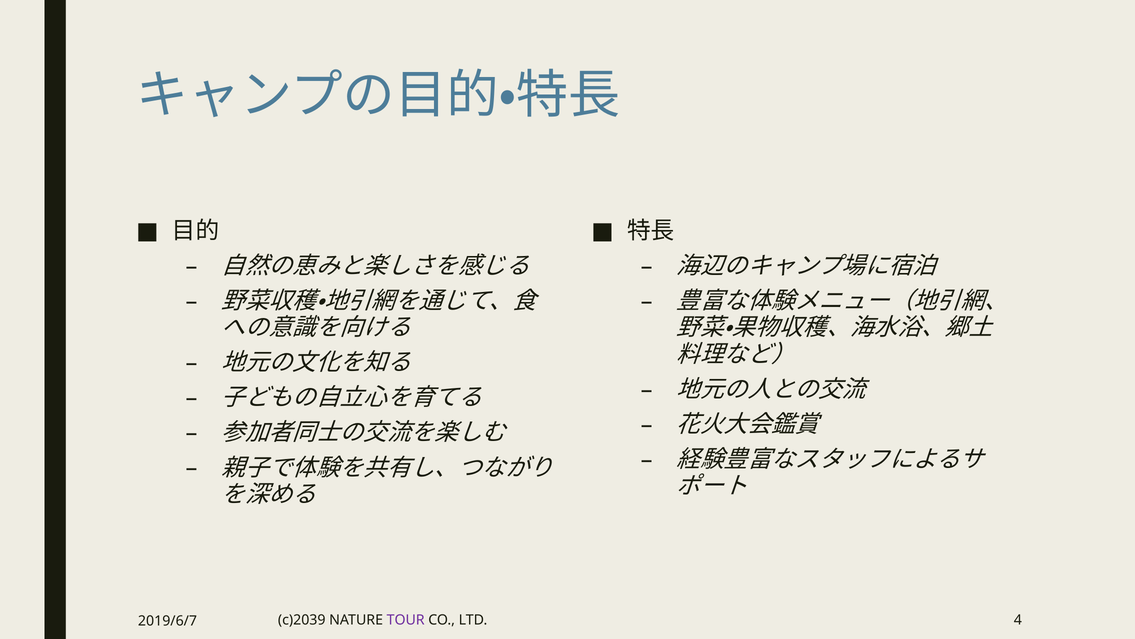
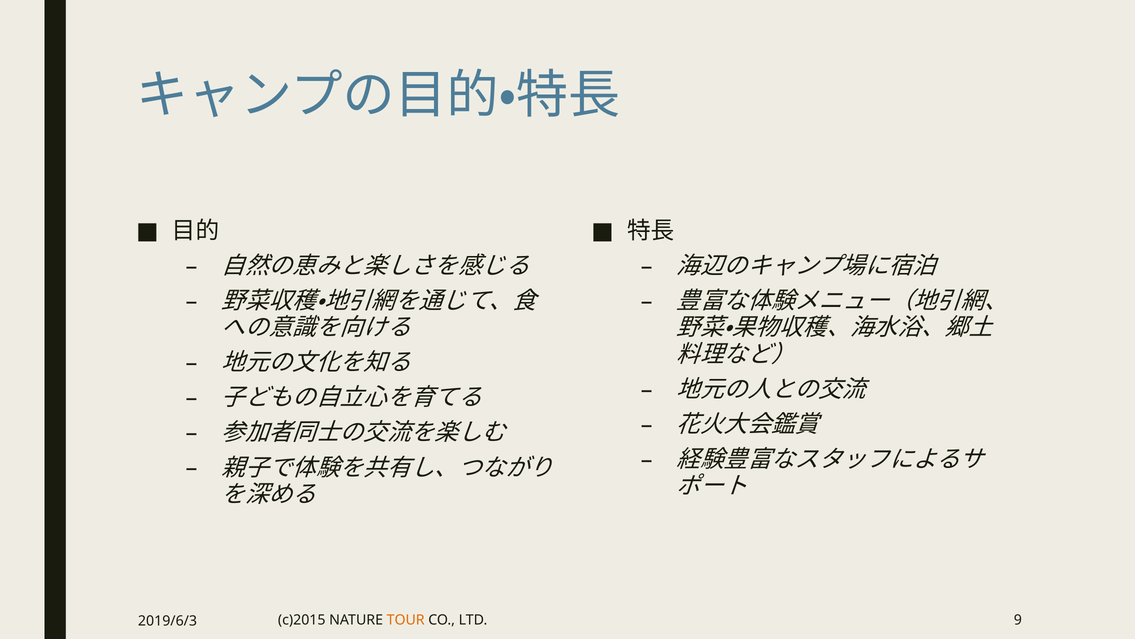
c)2039: c)2039 -> c)2015
TOUR colour: purple -> orange
4: 4 -> 9
2019/6/7: 2019/6/7 -> 2019/6/3
